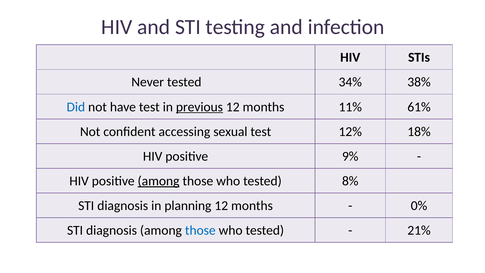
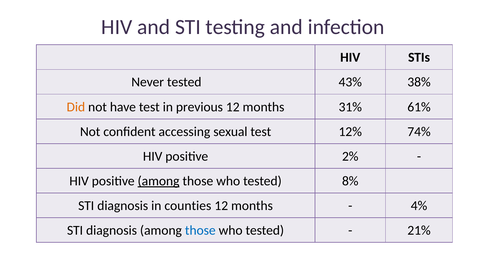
34%: 34% -> 43%
Did colour: blue -> orange
previous underline: present -> none
11%: 11% -> 31%
18%: 18% -> 74%
9%: 9% -> 2%
planning: planning -> counties
0%: 0% -> 4%
